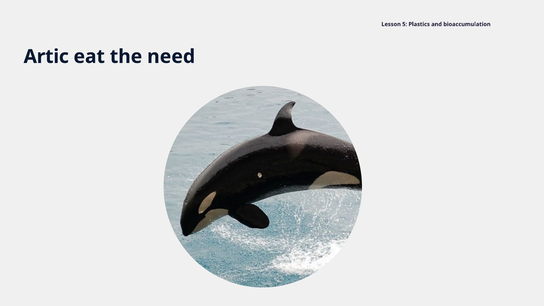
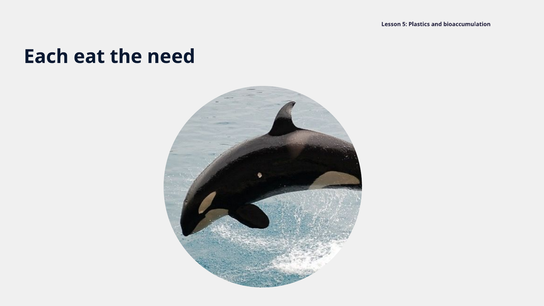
Artic: Artic -> Each
